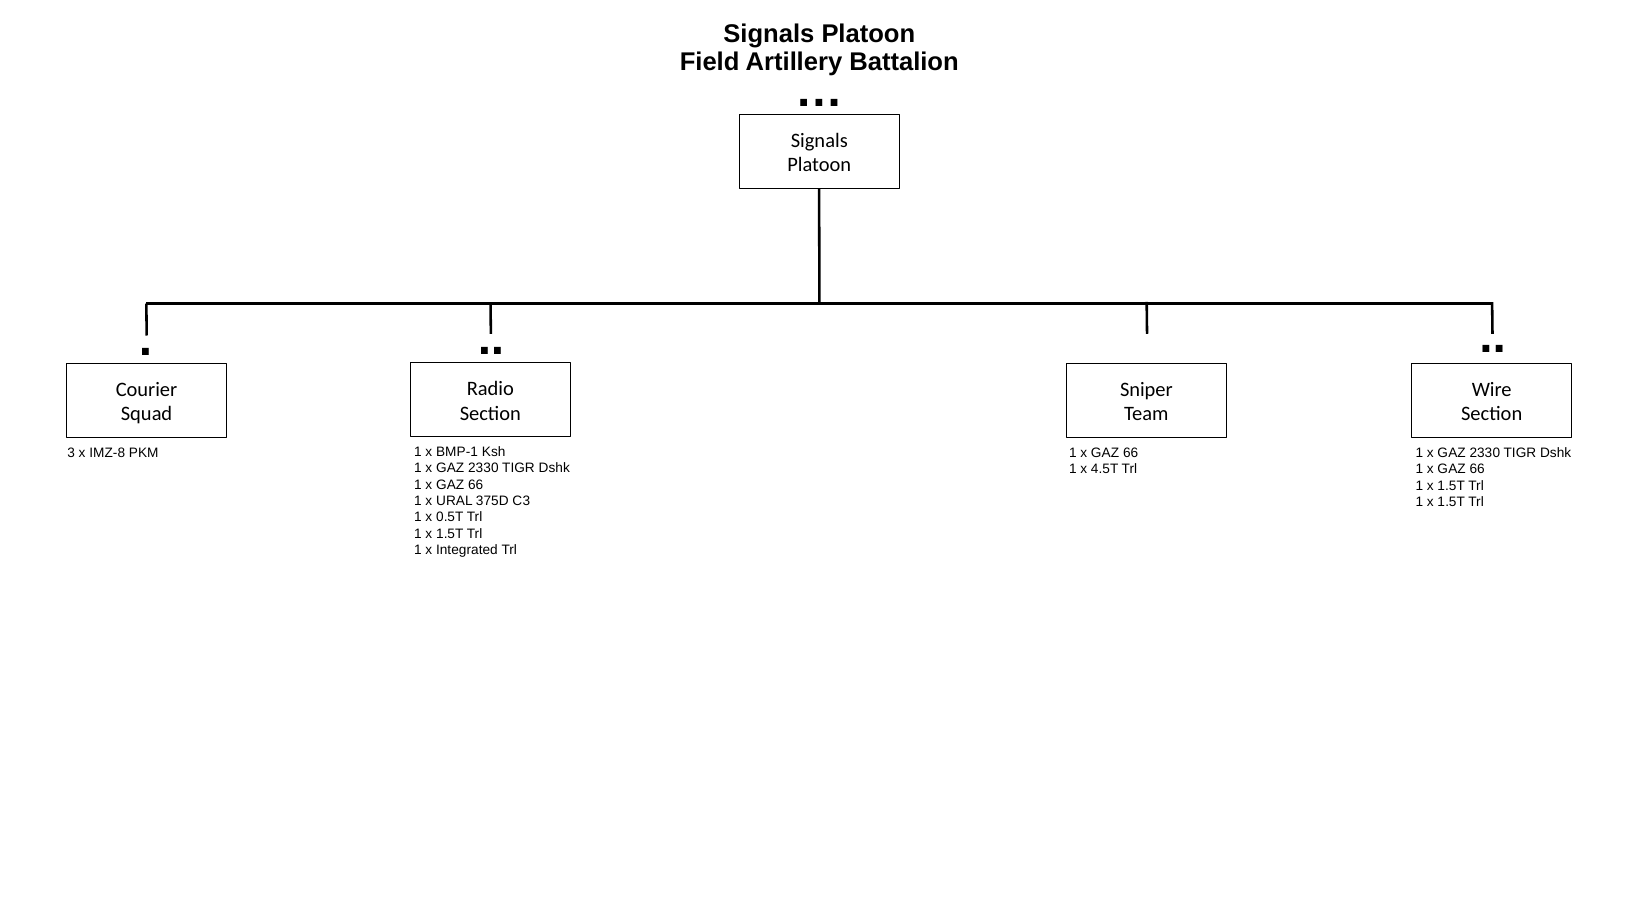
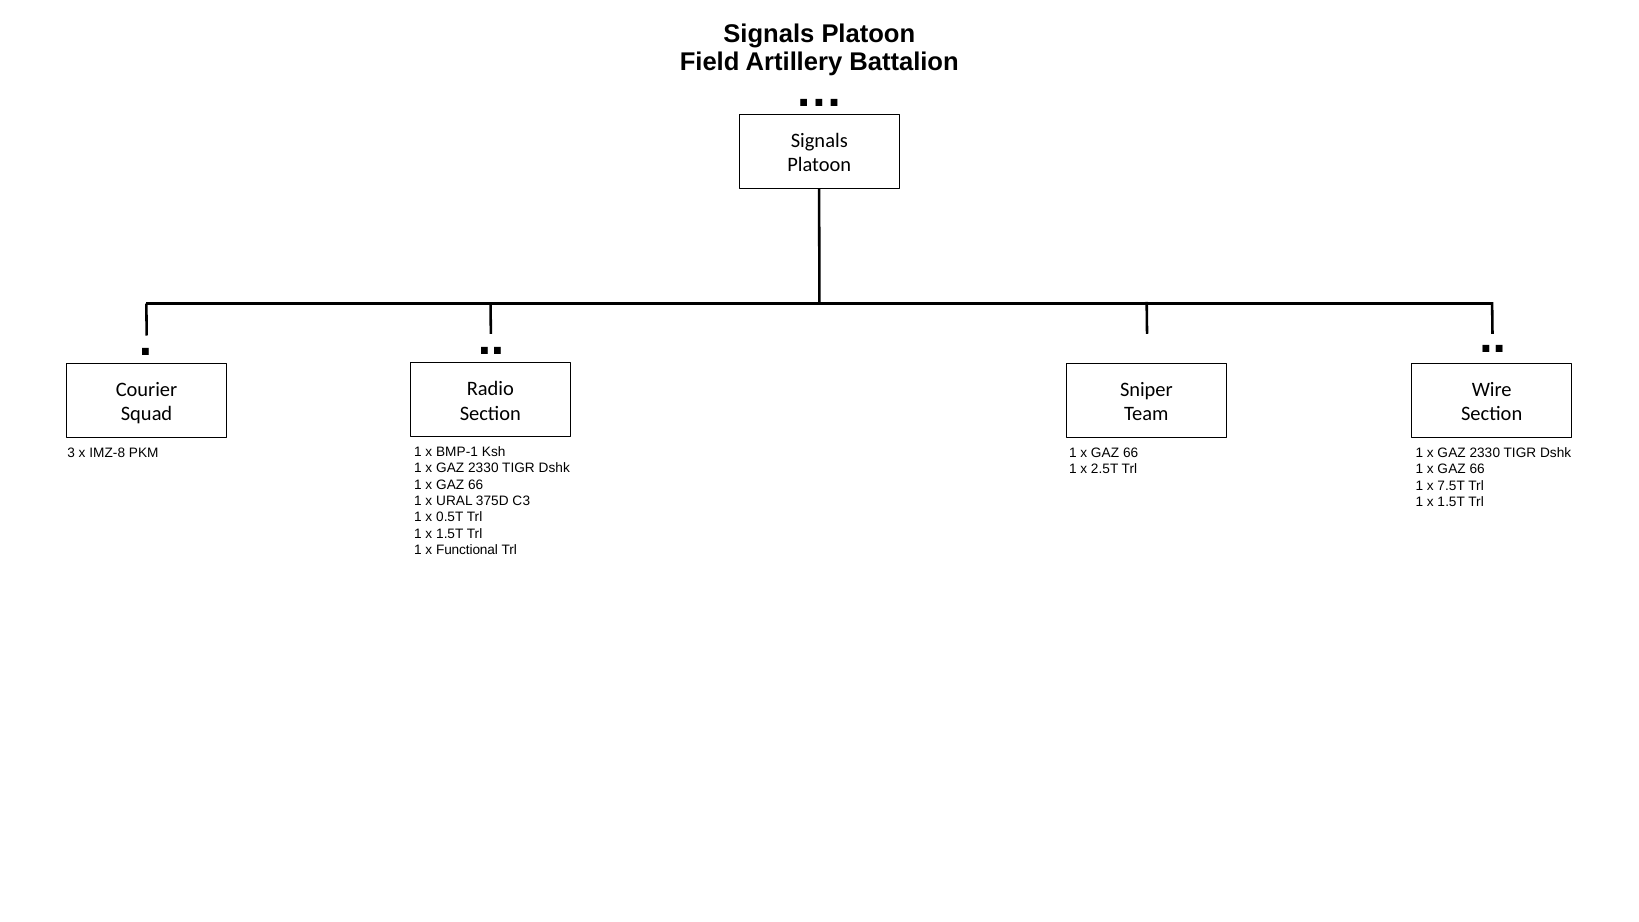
4.5T: 4.5T -> 2.5T
1.5T at (1451, 486): 1.5T -> 7.5T
Integrated: Integrated -> Functional
